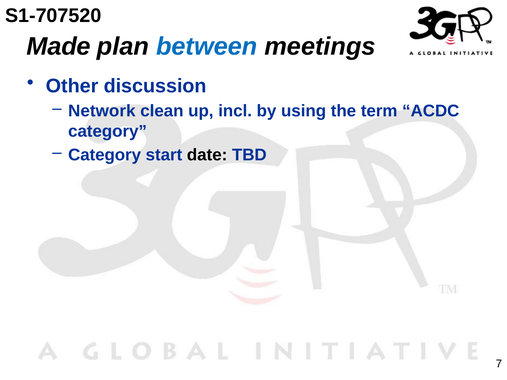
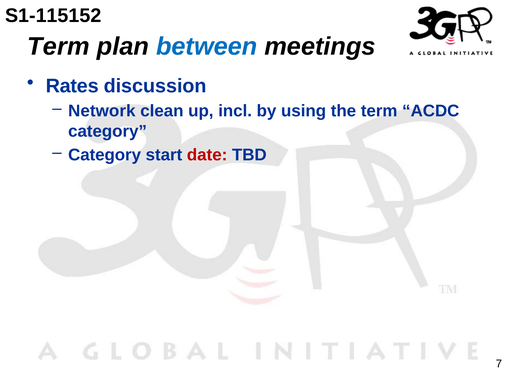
S1-707520: S1-707520 -> S1-115152
Made at (59, 46): Made -> Term
Other: Other -> Rates
date colour: black -> red
